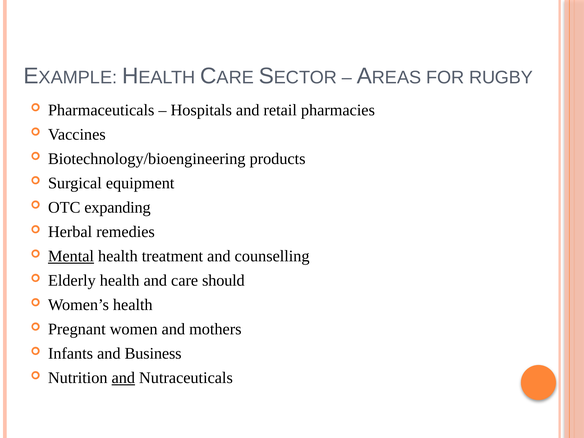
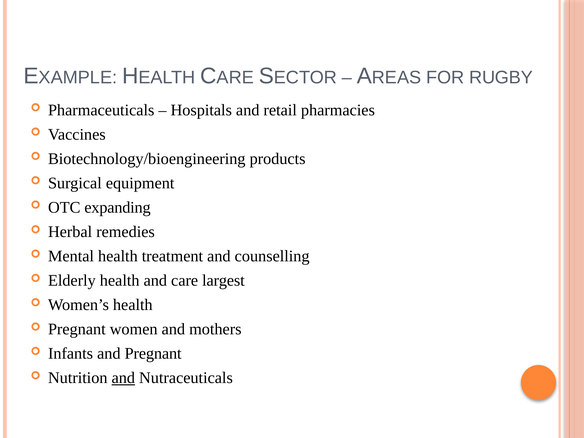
Mental underline: present -> none
should: should -> largest
and Business: Business -> Pregnant
